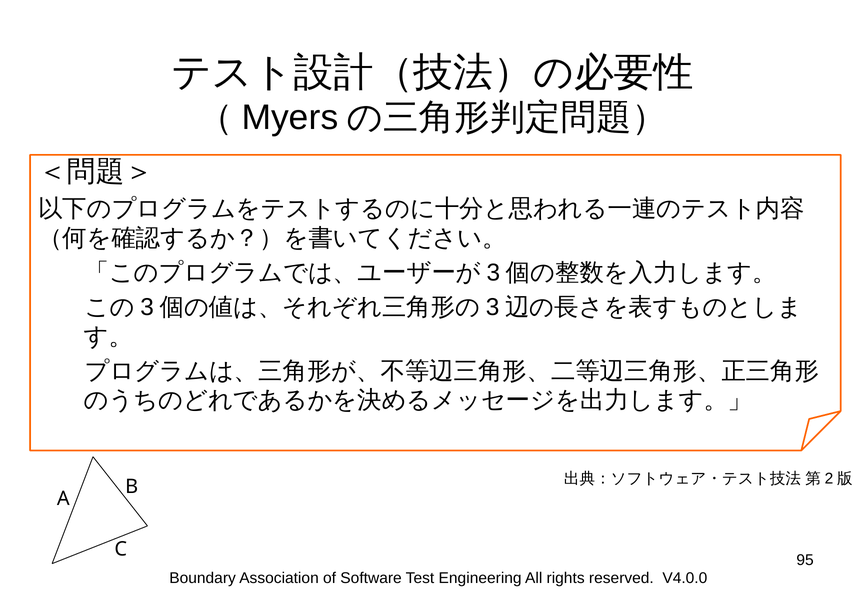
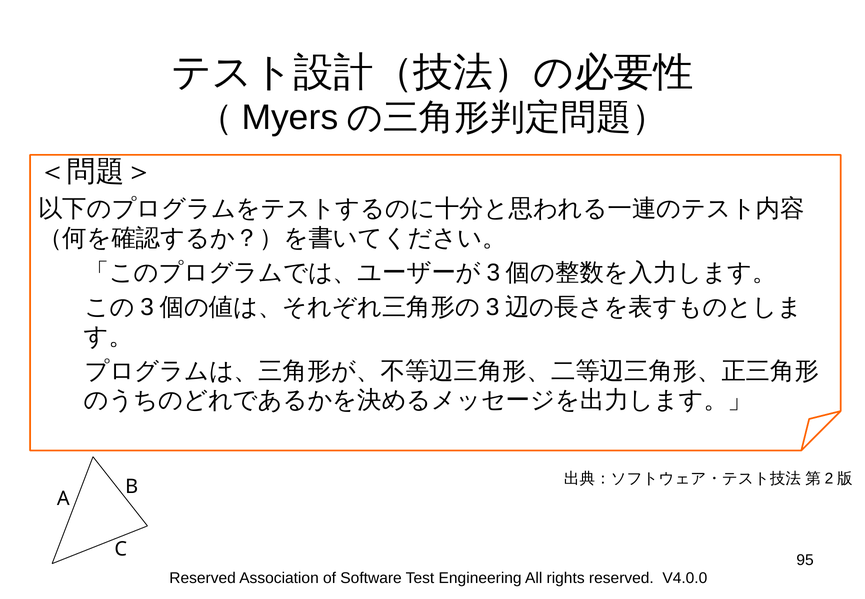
Boundary at (203, 578): Boundary -> Reserved
